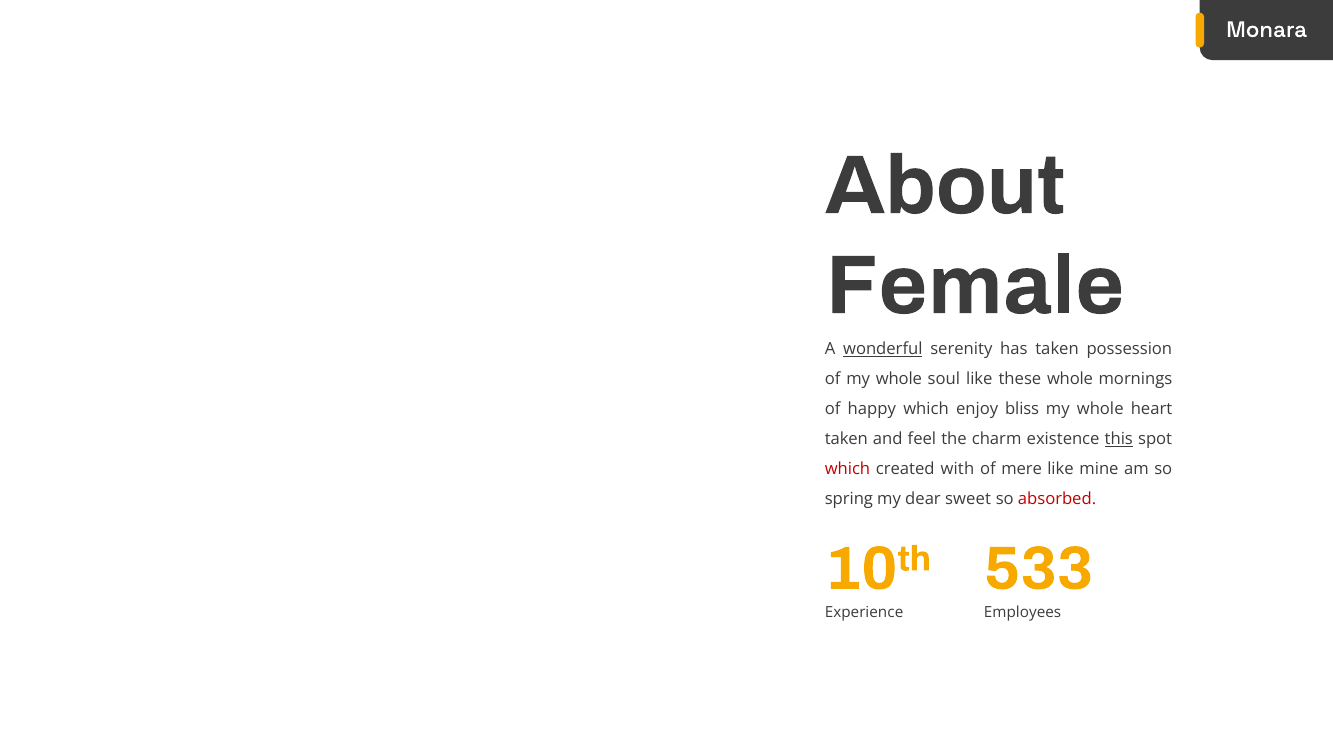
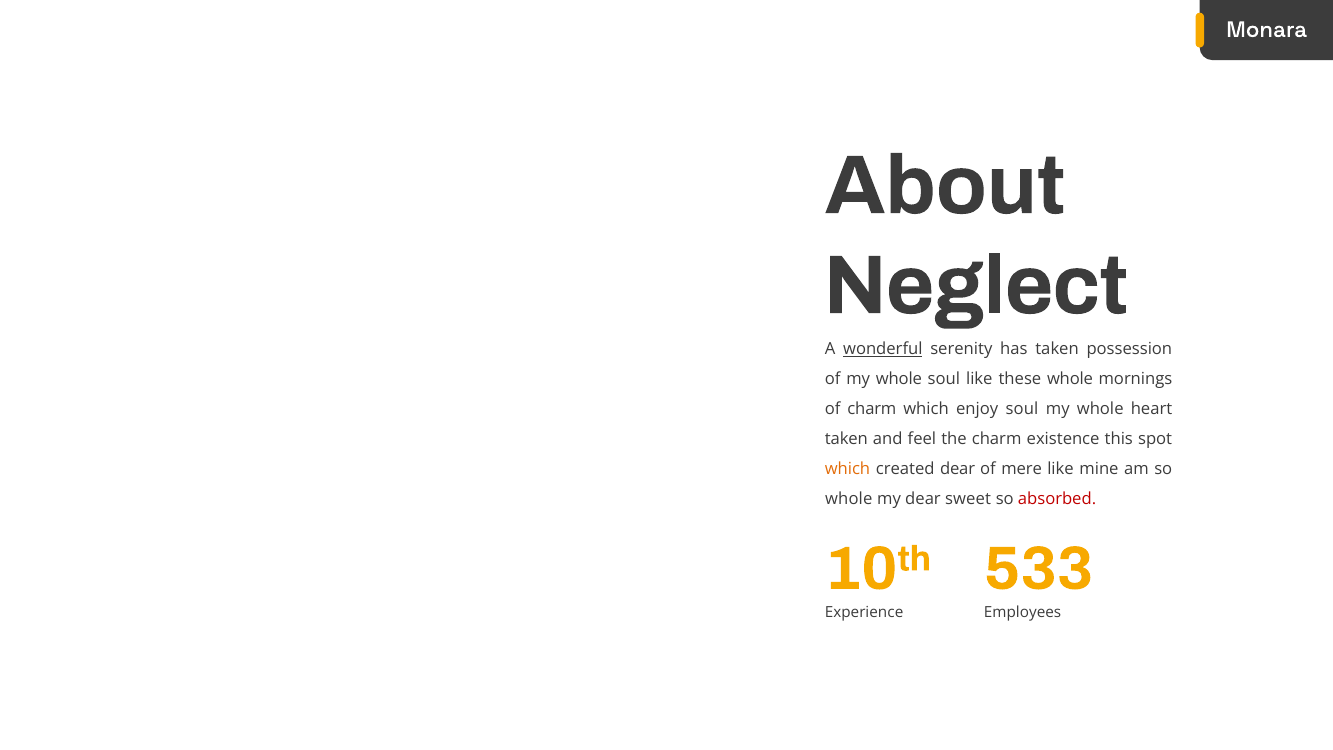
Female: Female -> Neglect
of happy: happy -> charm
enjoy bliss: bliss -> soul
this underline: present -> none
which at (847, 469) colour: red -> orange
created with: with -> dear
spring at (849, 499): spring -> whole
